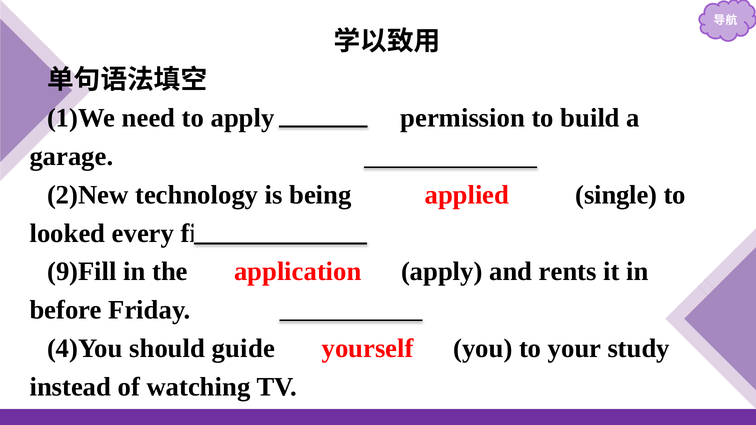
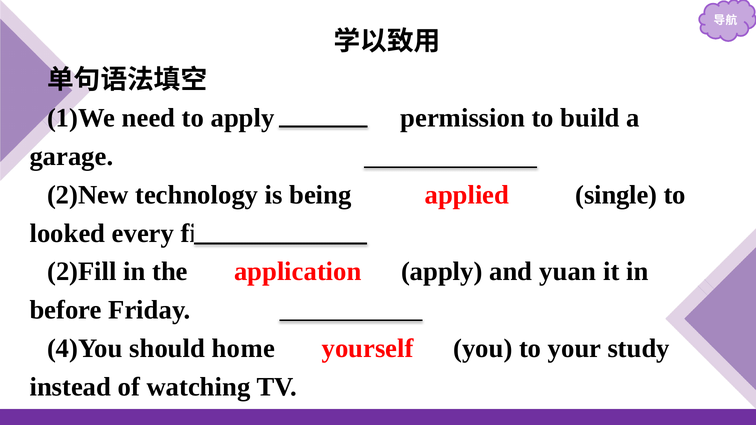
9)Fill: 9)Fill -> 2)Fill
rents: rents -> yuan
guide: guide -> home
